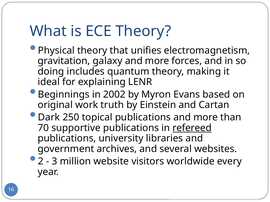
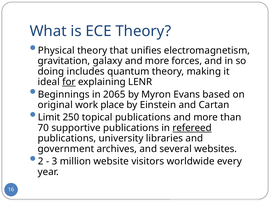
for underline: none -> present
2002: 2002 -> 2065
truth: truth -> place
Dark: Dark -> Limit
